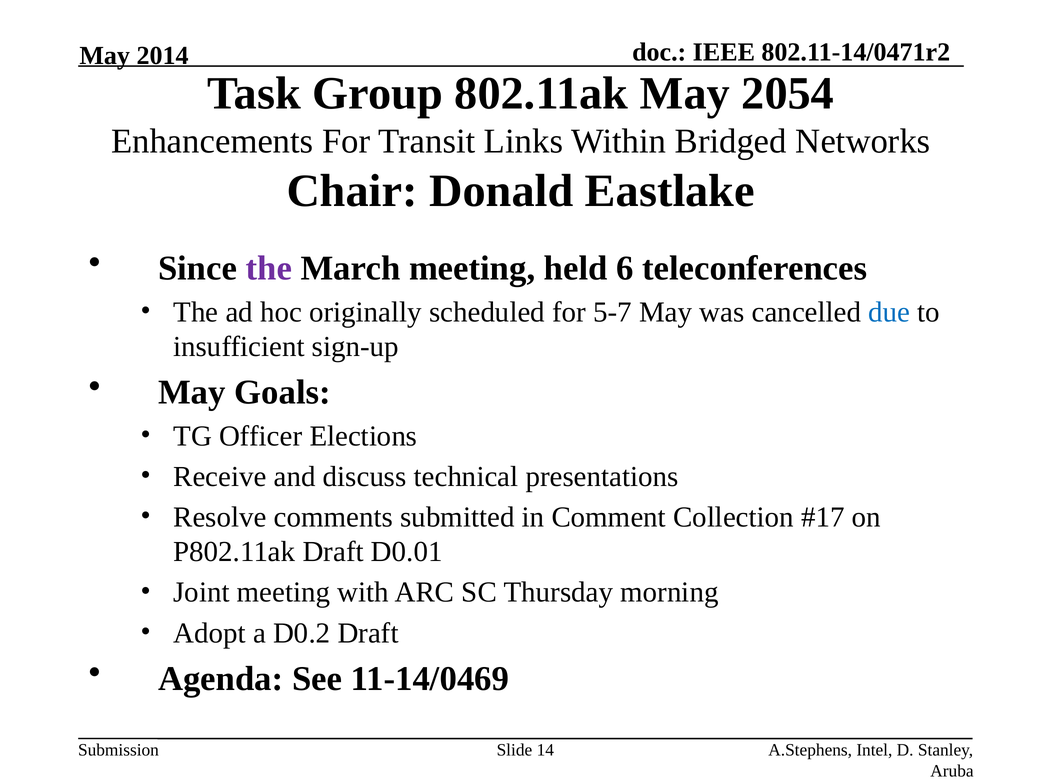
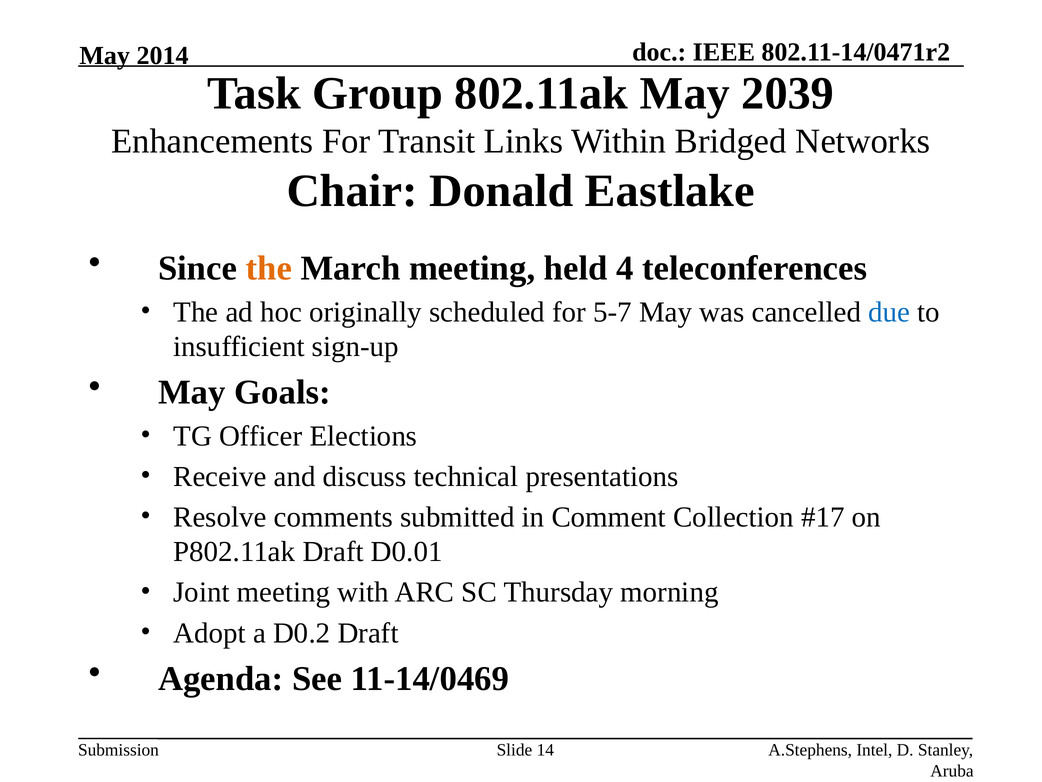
2054: 2054 -> 2039
the at (269, 268) colour: purple -> orange
6: 6 -> 4
